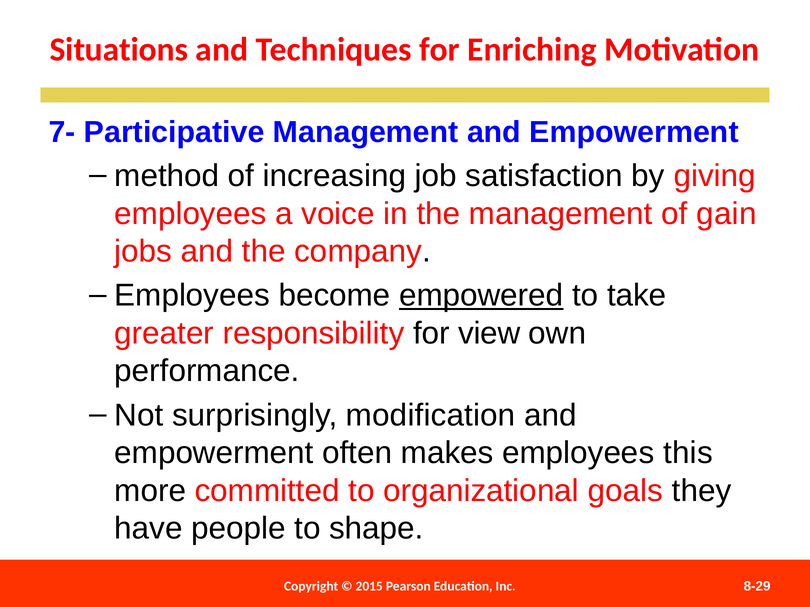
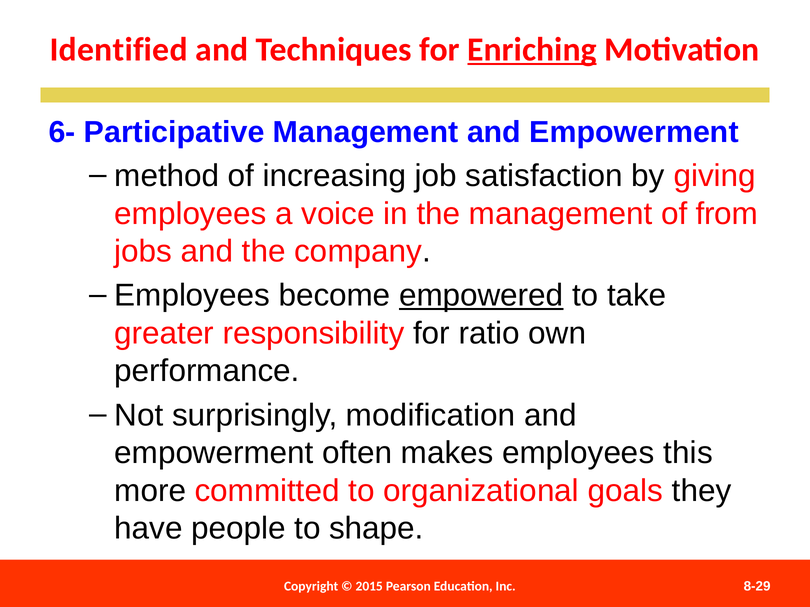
Situations: Situations -> Identified
Enriching underline: none -> present
7-: 7- -> 6-
gain: gain -> from
view: view -> ratio
